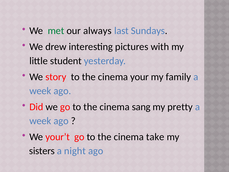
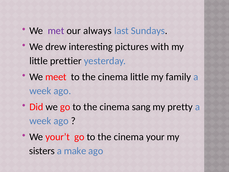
met colour: green -> purple
student: student -> prettier
story: story -> meet
cinema your: your -> little
take: take -> your
night: night -> make
